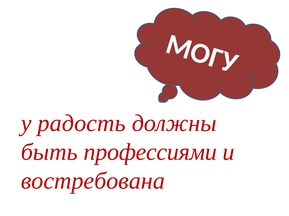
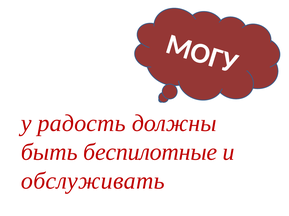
профессиями: профессиями -> беспилотные
востребована: востребована -> обслуживать
